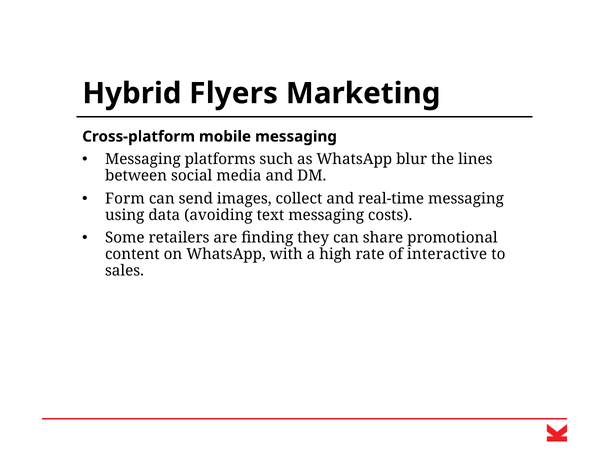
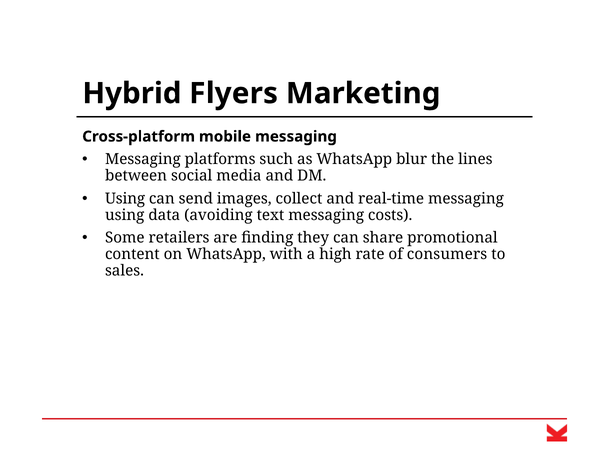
Form at (125, 199): Form -> Using
interactive: interactive -> consumers
